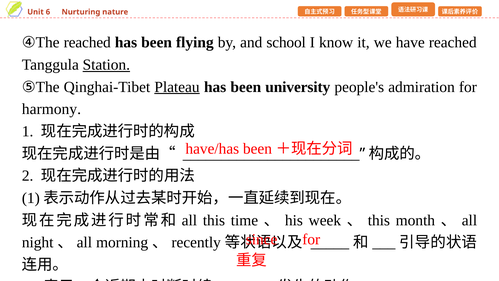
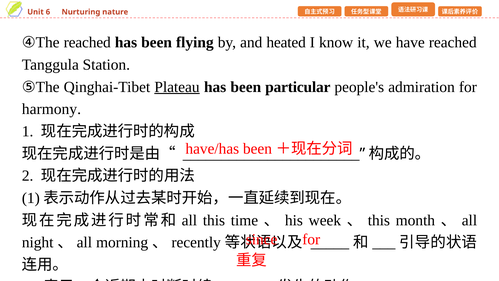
school: school -> heated
Station underline: present -> none
university: university -> particular
